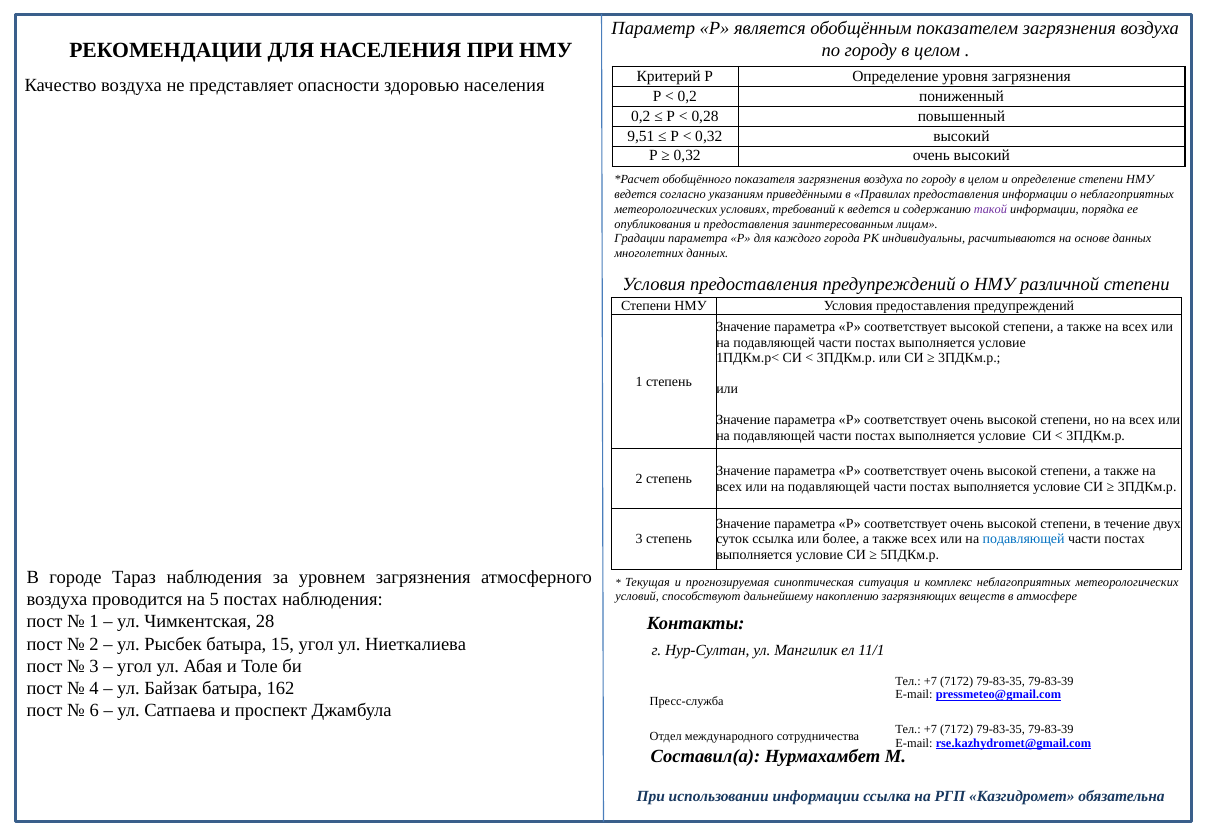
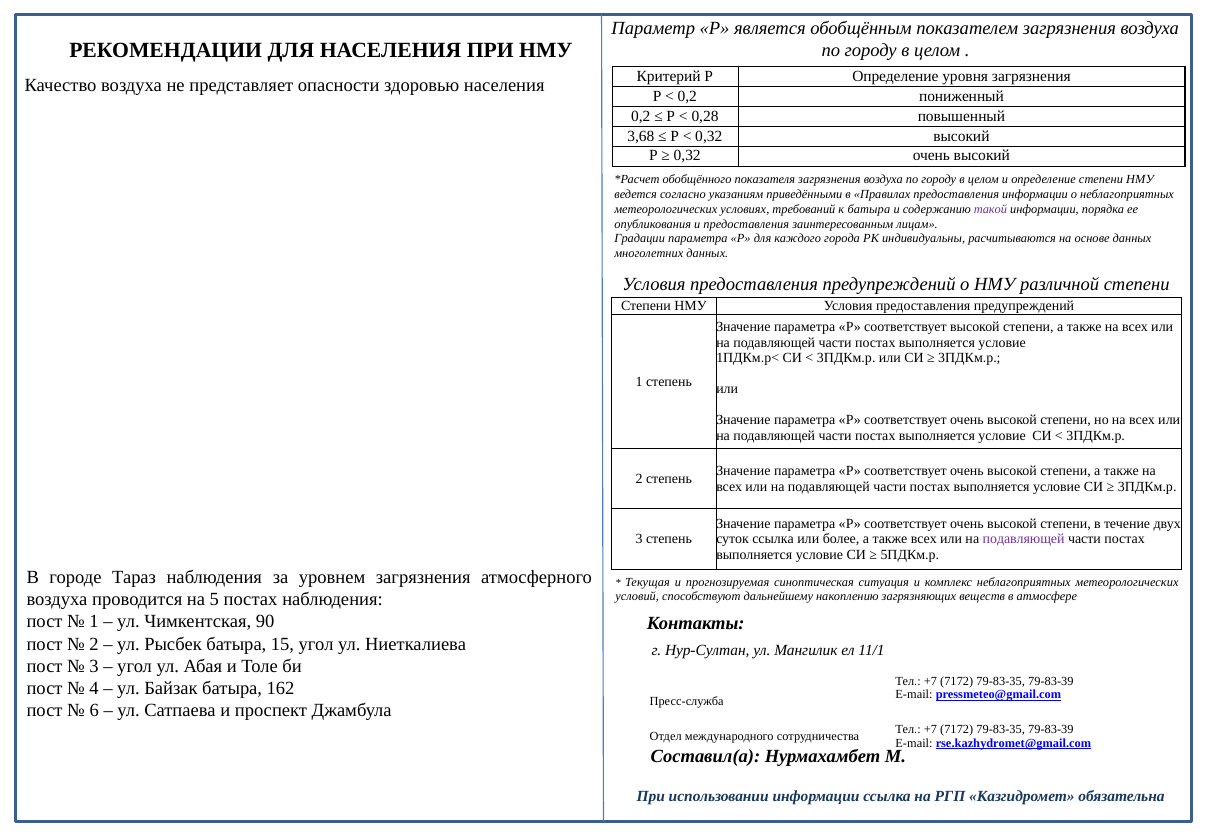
9,51: 9,51 -> 3,68
к ведется: ведется -> батыра
подавляющей at (1024, 539) colour: blue -> purple
28: 28 -> 90
